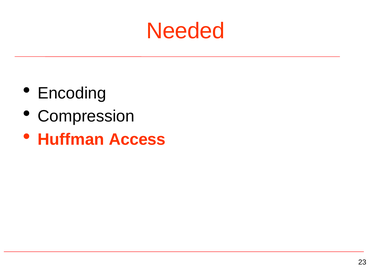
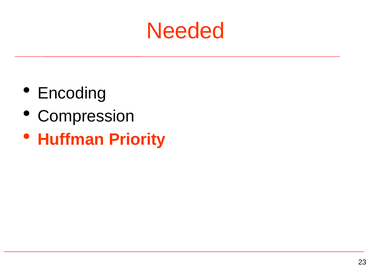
Access: Access -> Priority
